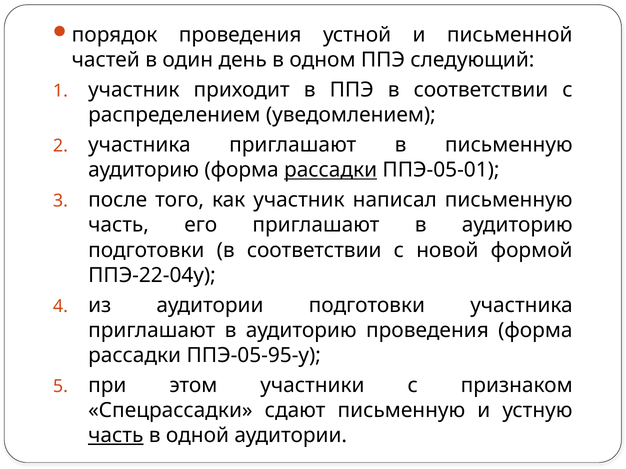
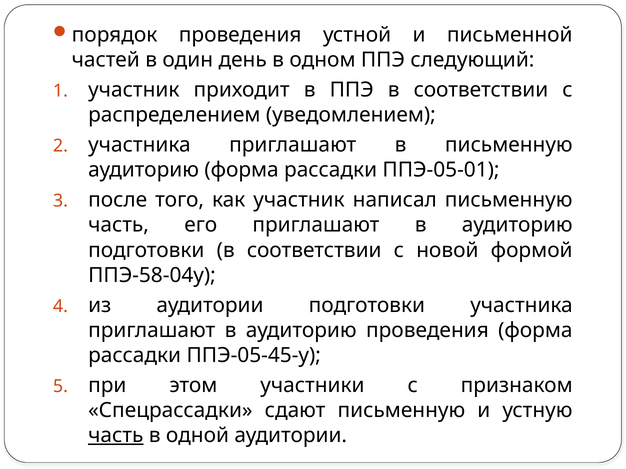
рассадки at (331, 170) underline: present -> none
ППЭ-22-04у: ППЭ-22-04у -> ППЭ-58-04у
ППЭ-05-95-у: ППЭ-05-95-у -> ППЭ-05-45-у
